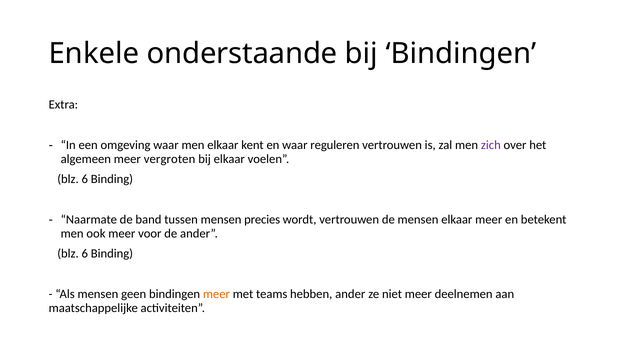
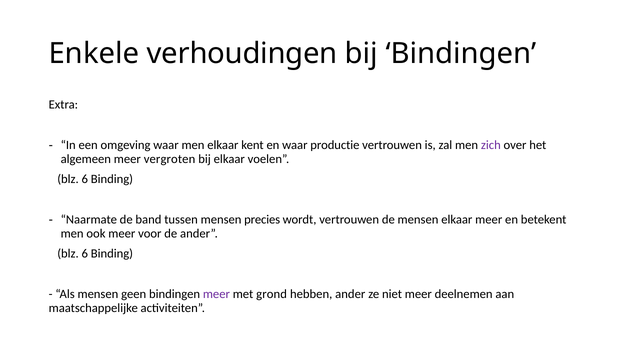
onderstaande: onderstaande -> verhoudingen
reguleren: reguleren -> productie
meer at (216, 295) colour: orange -> purple
teams: teams -> grond
